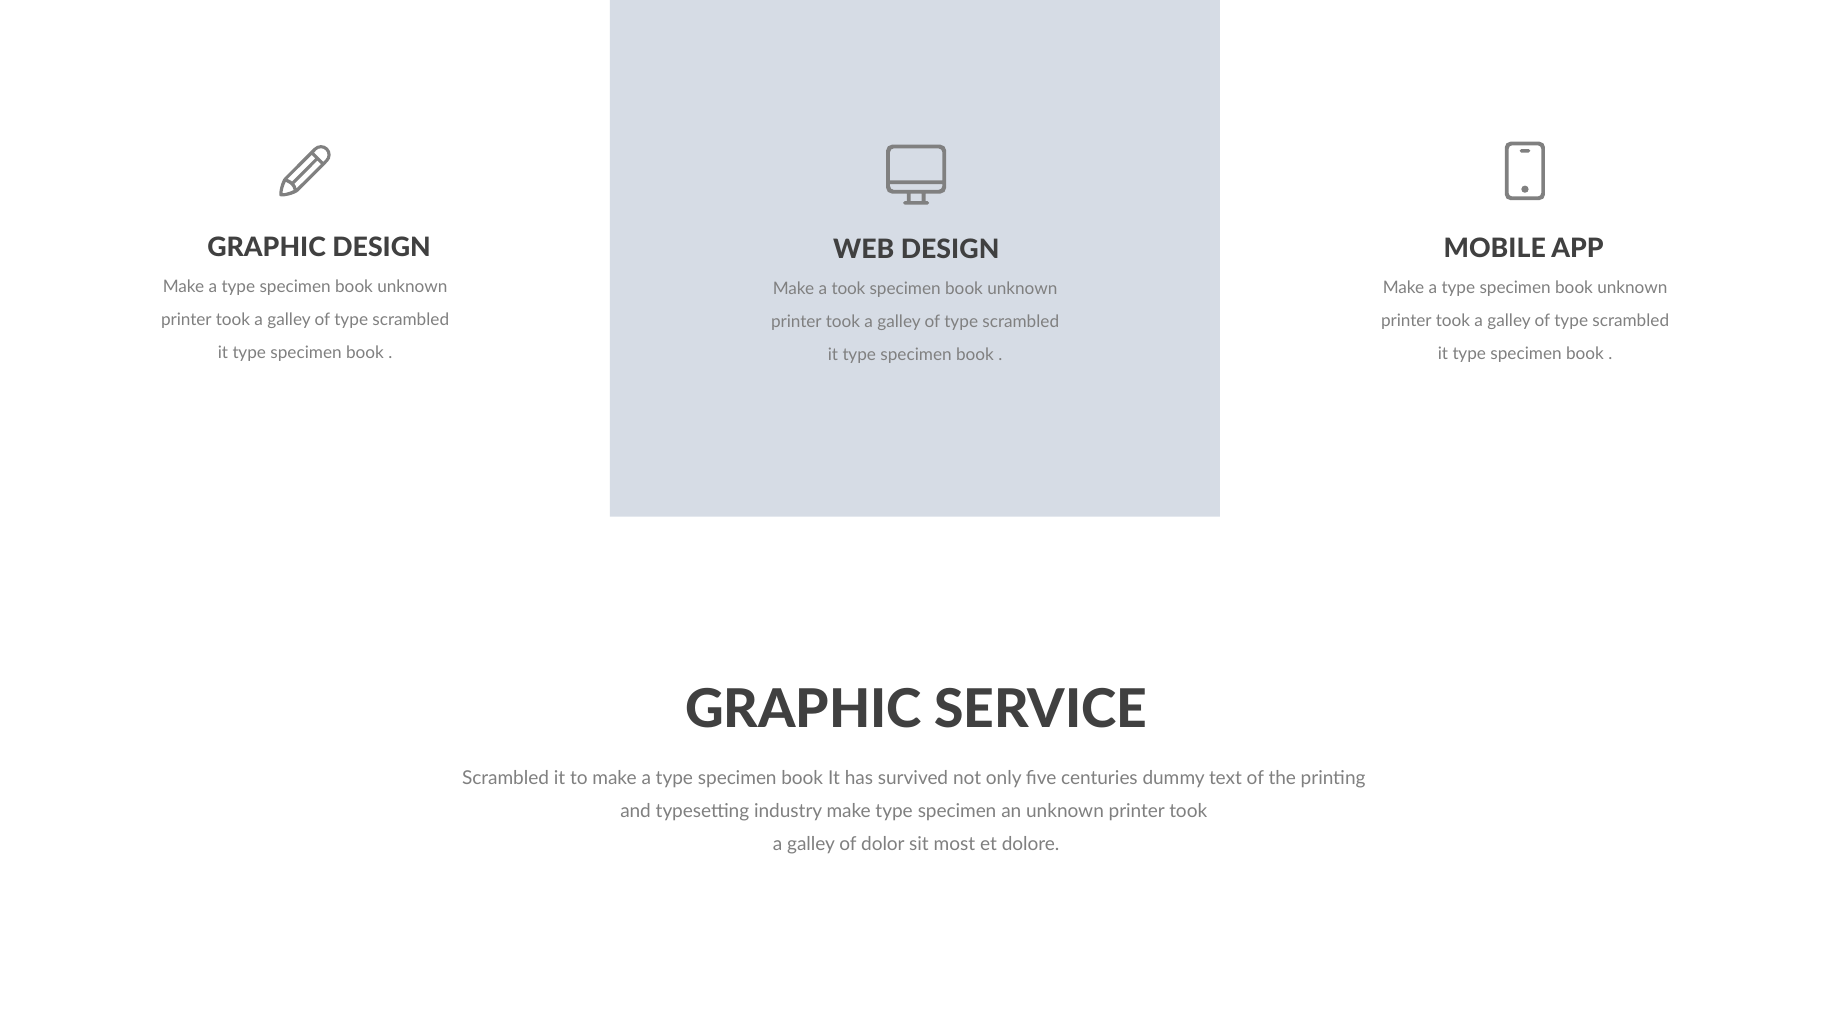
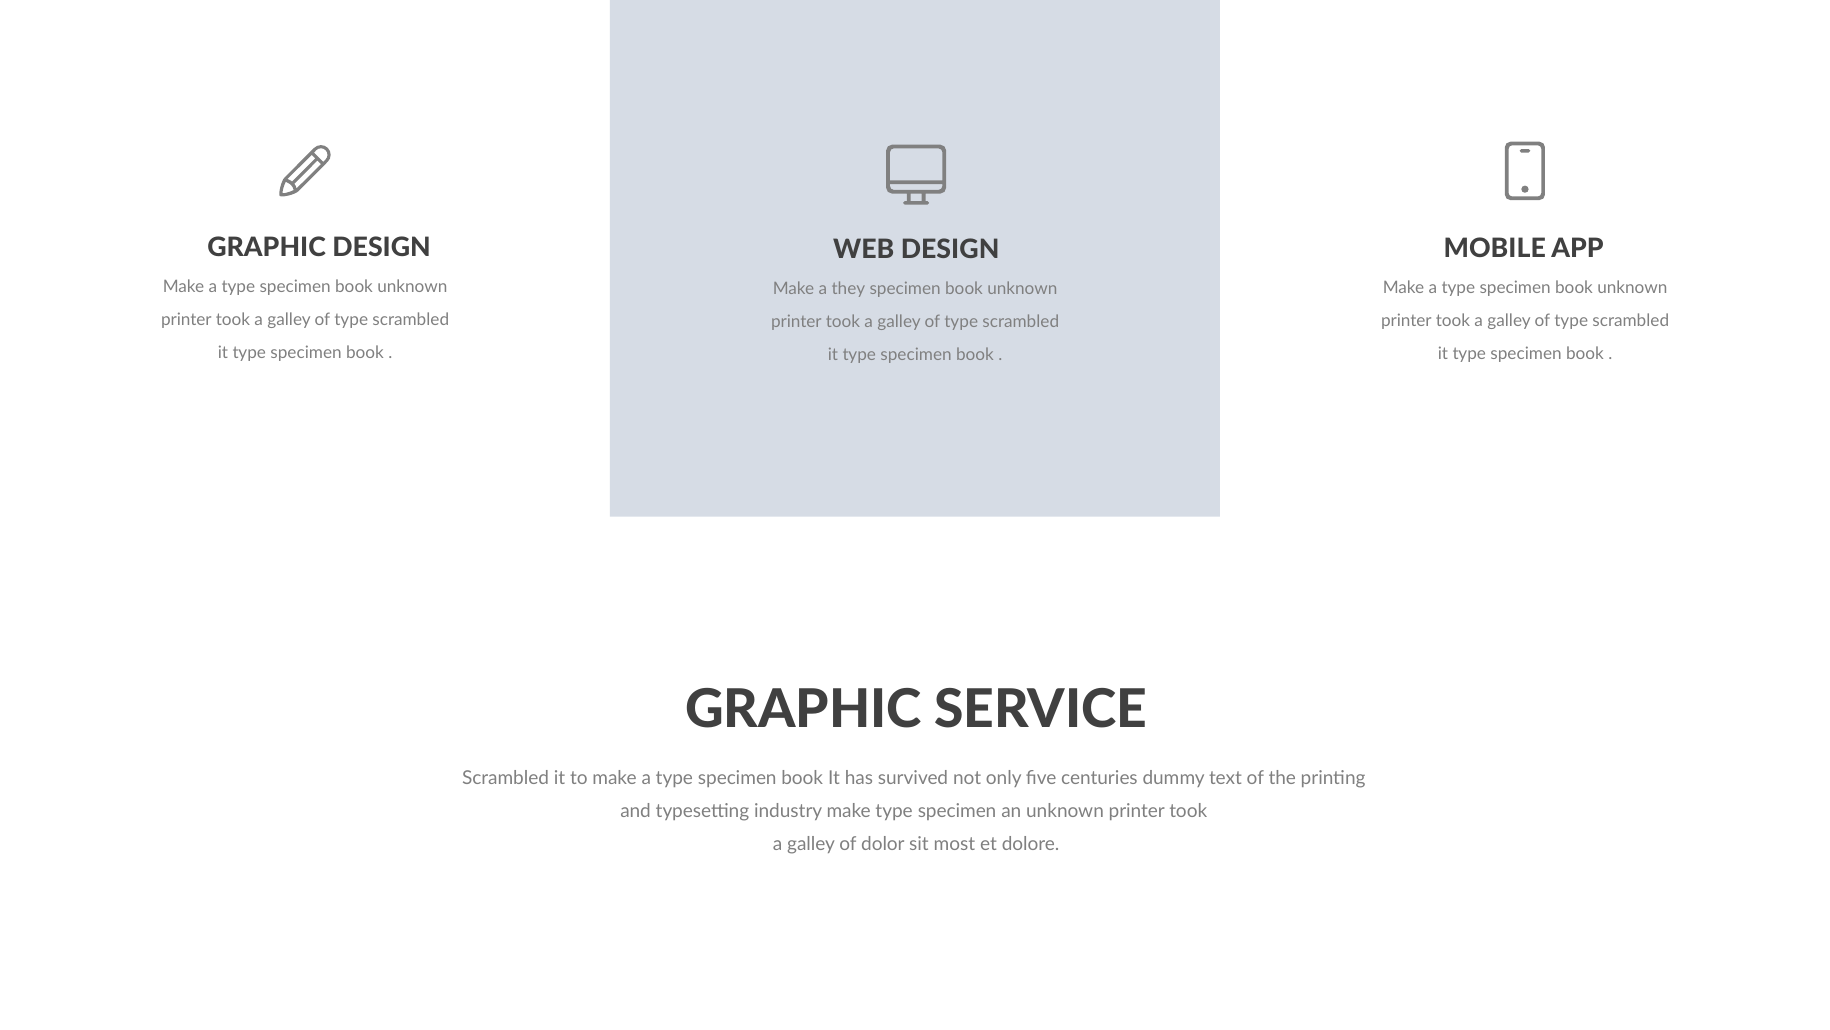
a took: took -> they
